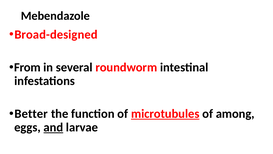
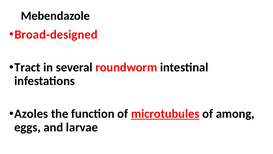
From: From -> Tract
Better: Better -> Azoles
and underline: present -> none
